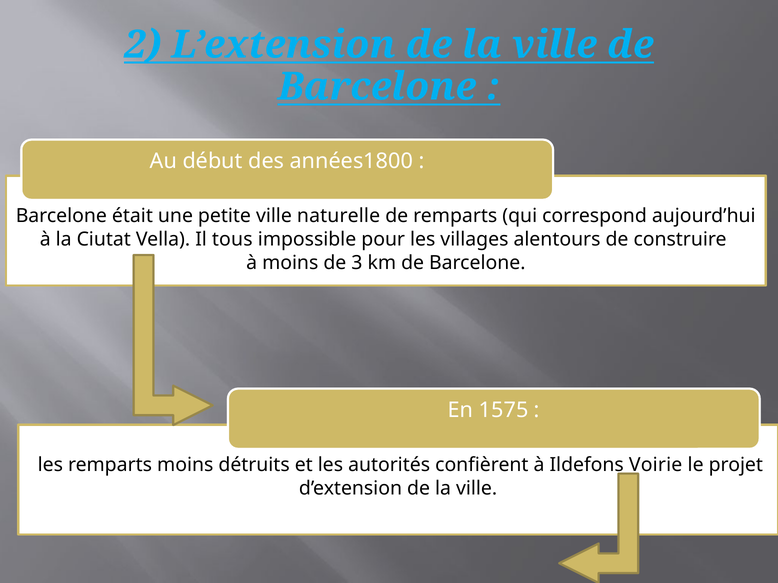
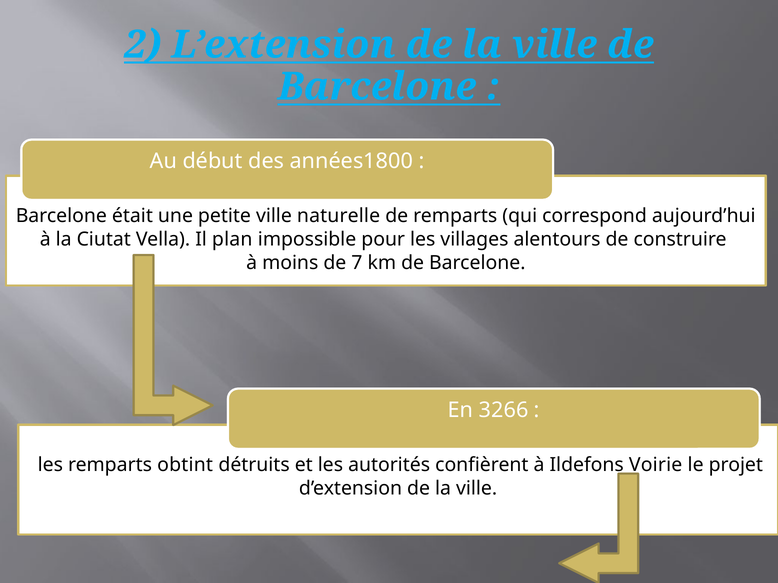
tous: tous -> plan
3: 3 -> 7
1575: 1575 -> 3266
remparts moins: moins -> obtint
